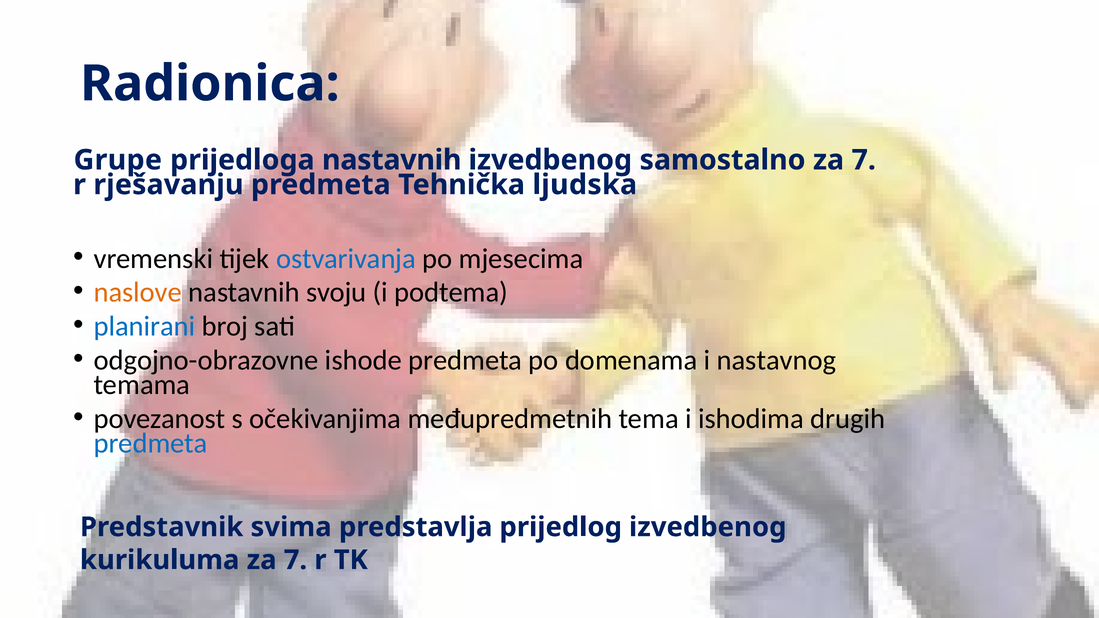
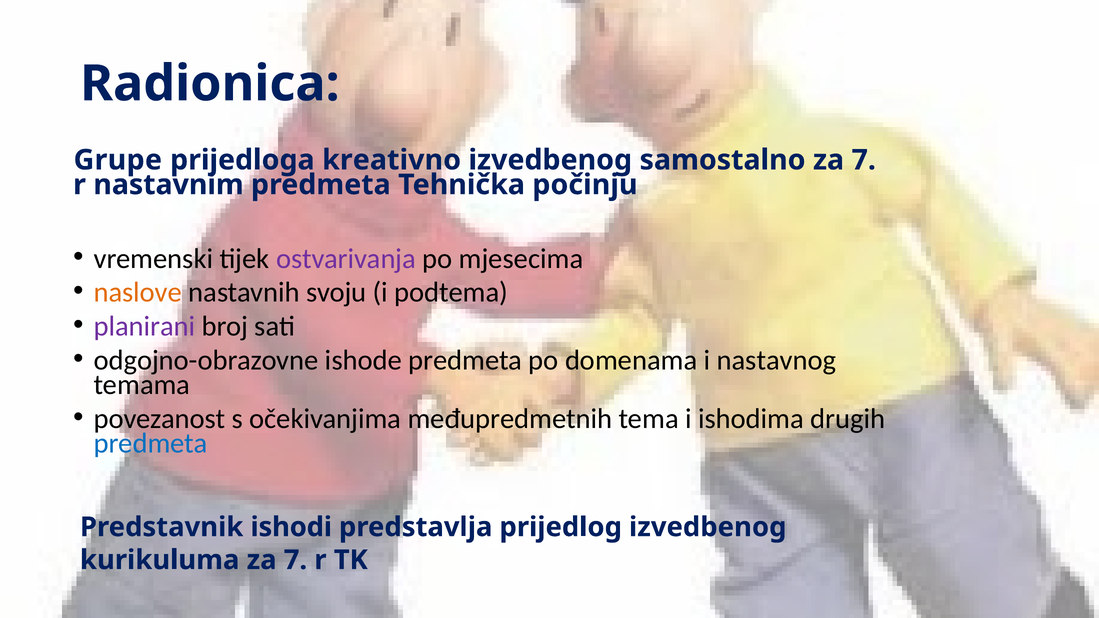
prijedloga nastavnih: nastavnih -> kreativno
rješavanju: rješavanju -> nastavnim
ljudska: ljudska -> počinju
ostvarivanja colour: blue -> purple
planirani colour: blue -> purple
svima: svima -> ishodi
